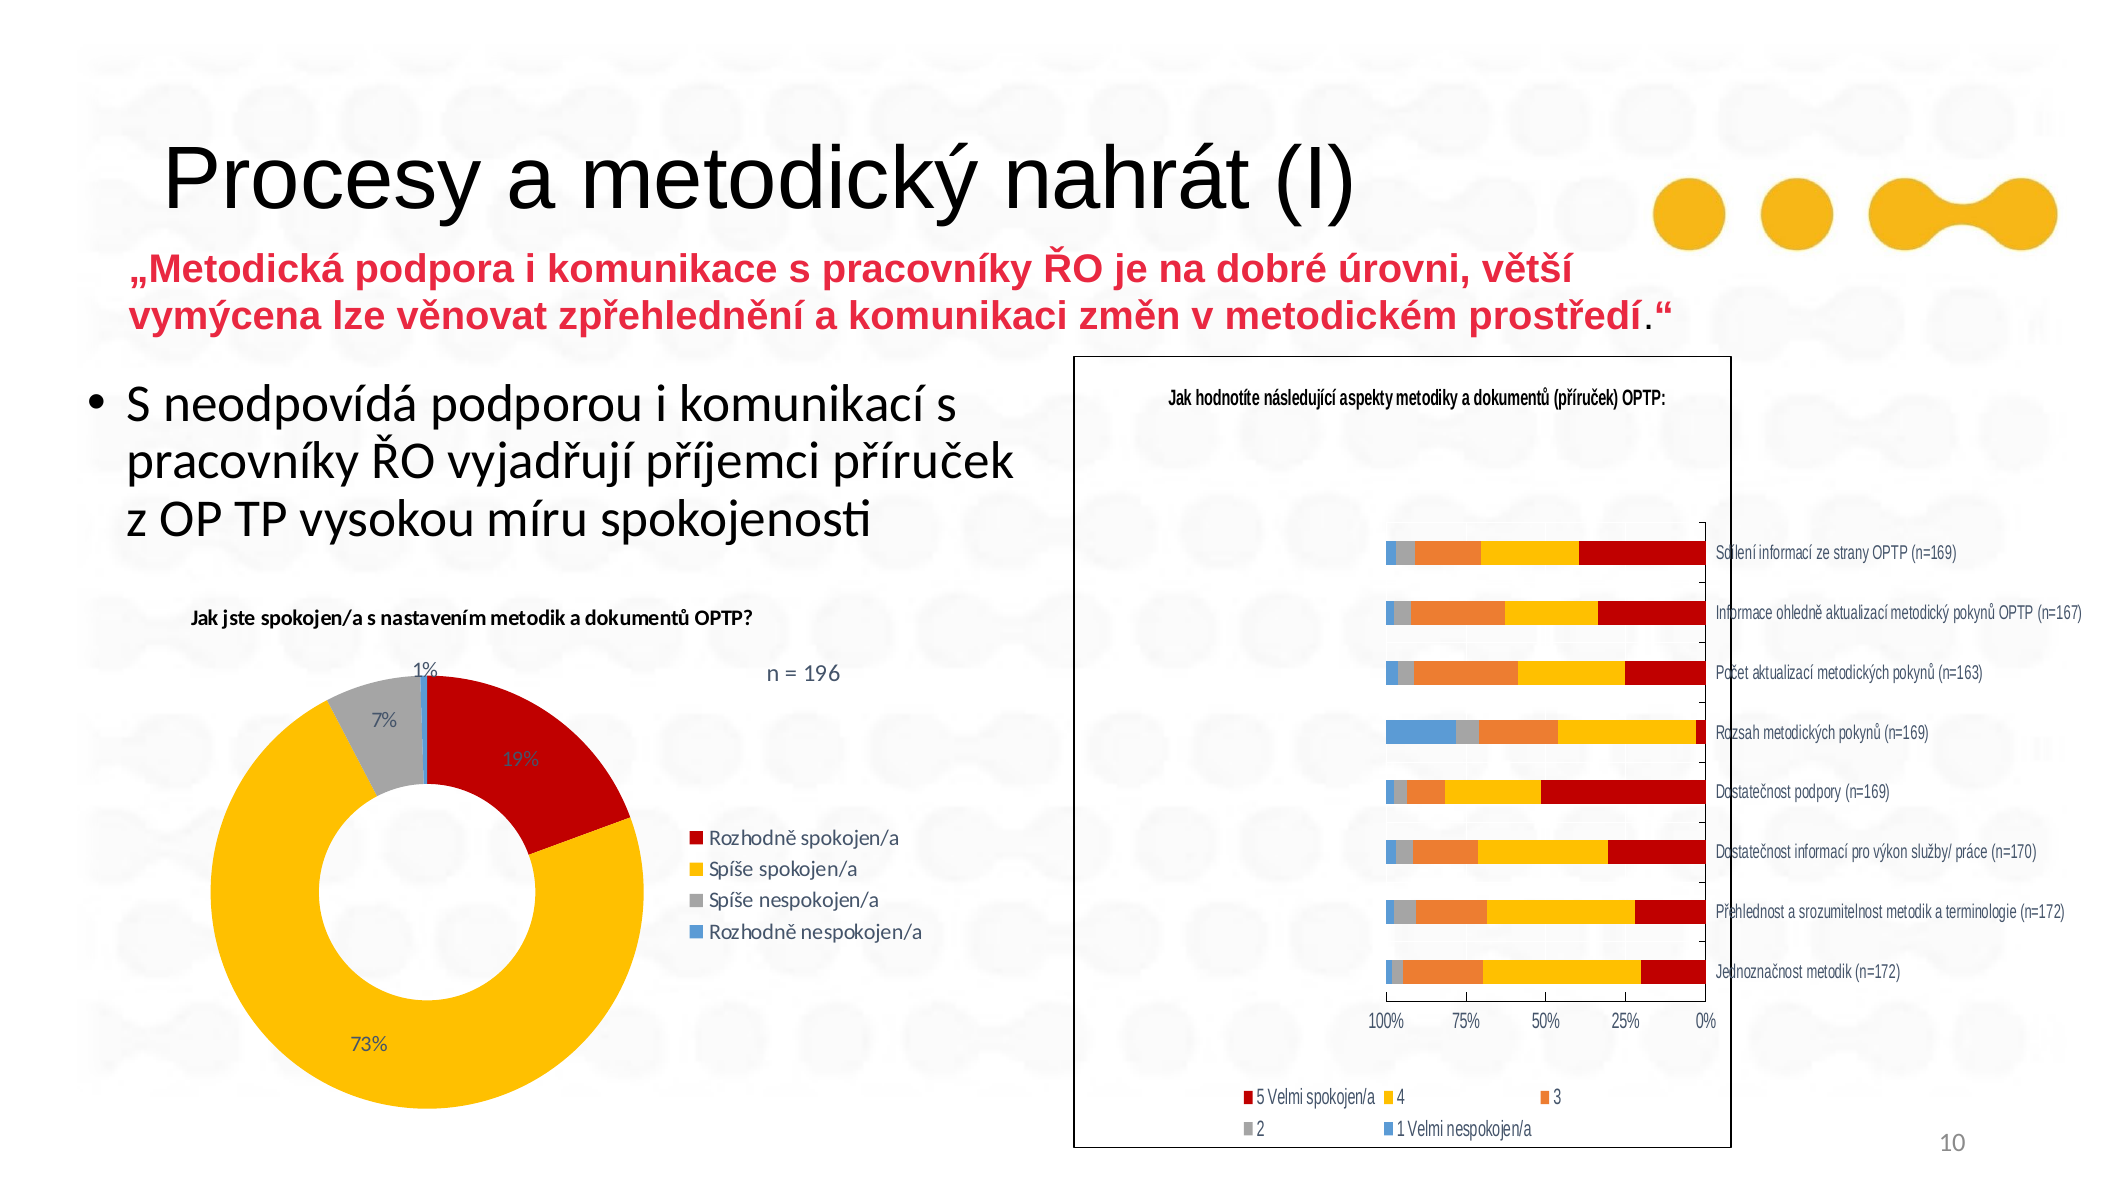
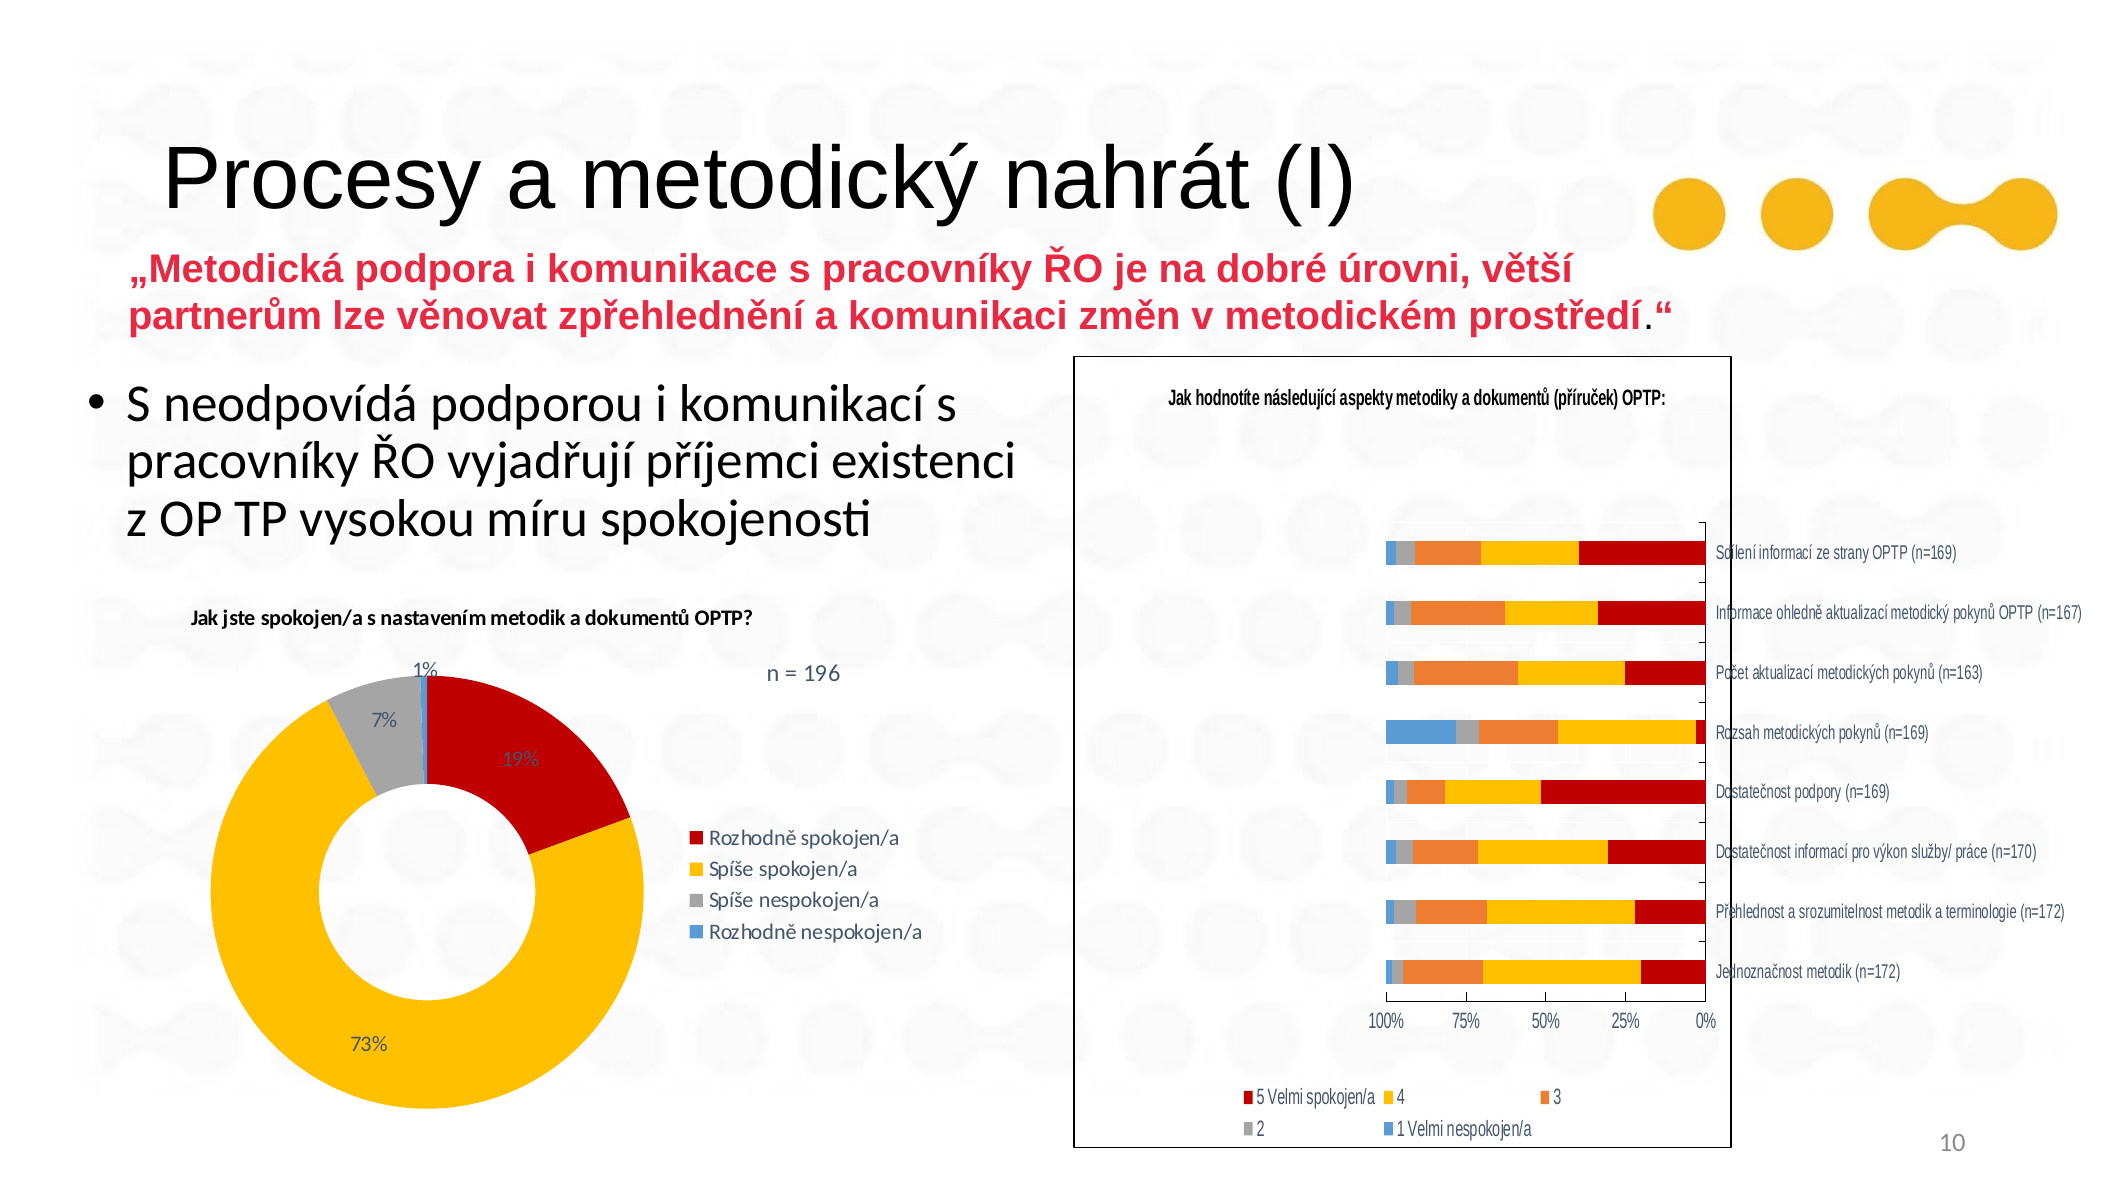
vymýcena: vymýcena -> partnerům
příjemci příruček: příruček -> existenci
